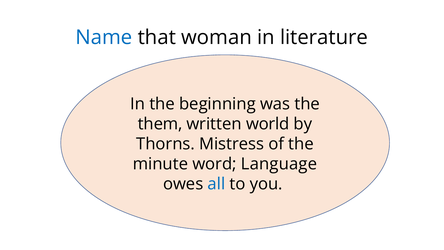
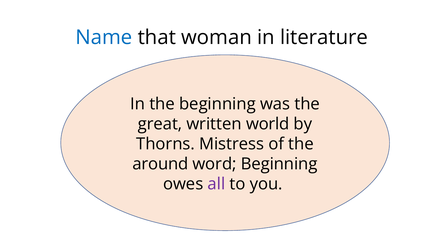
them: them -> great
minute: minute -> around
word Language: Language -> Beginning
all colour: blue -> purple
